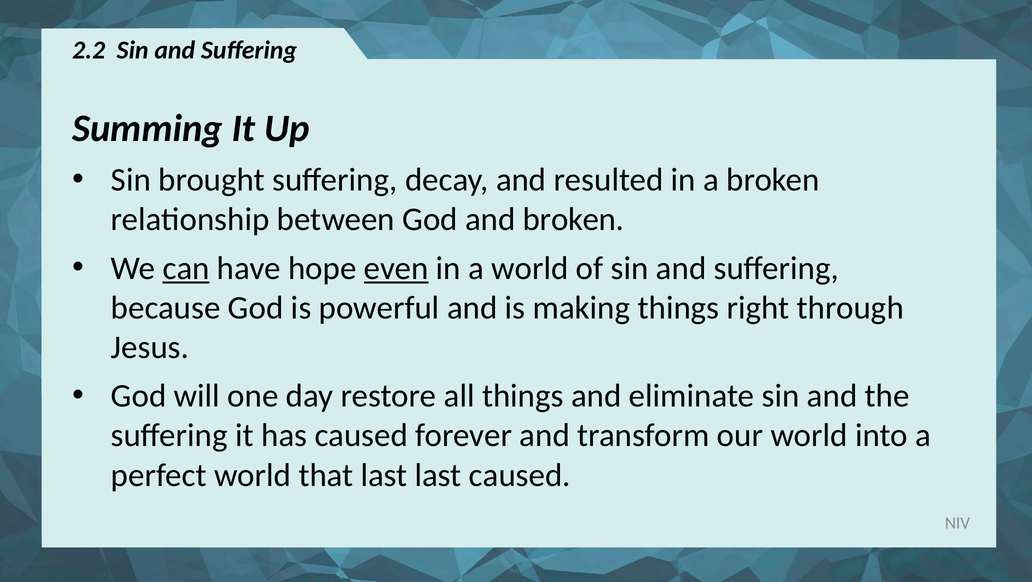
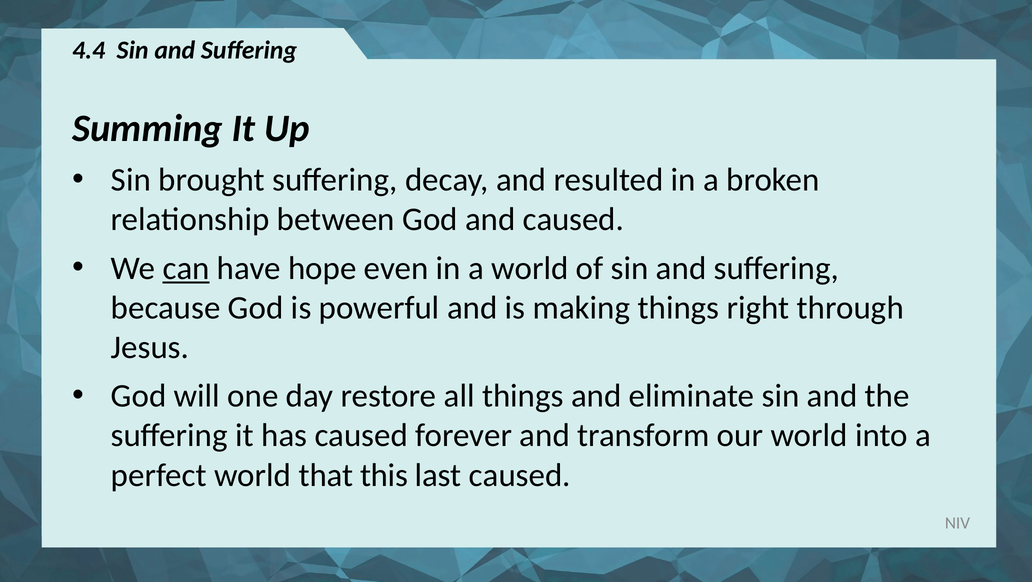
2.2: 2.2 -> 4.4
and broken: broken -> caused
even underline: present -> none
that last: last -> this
